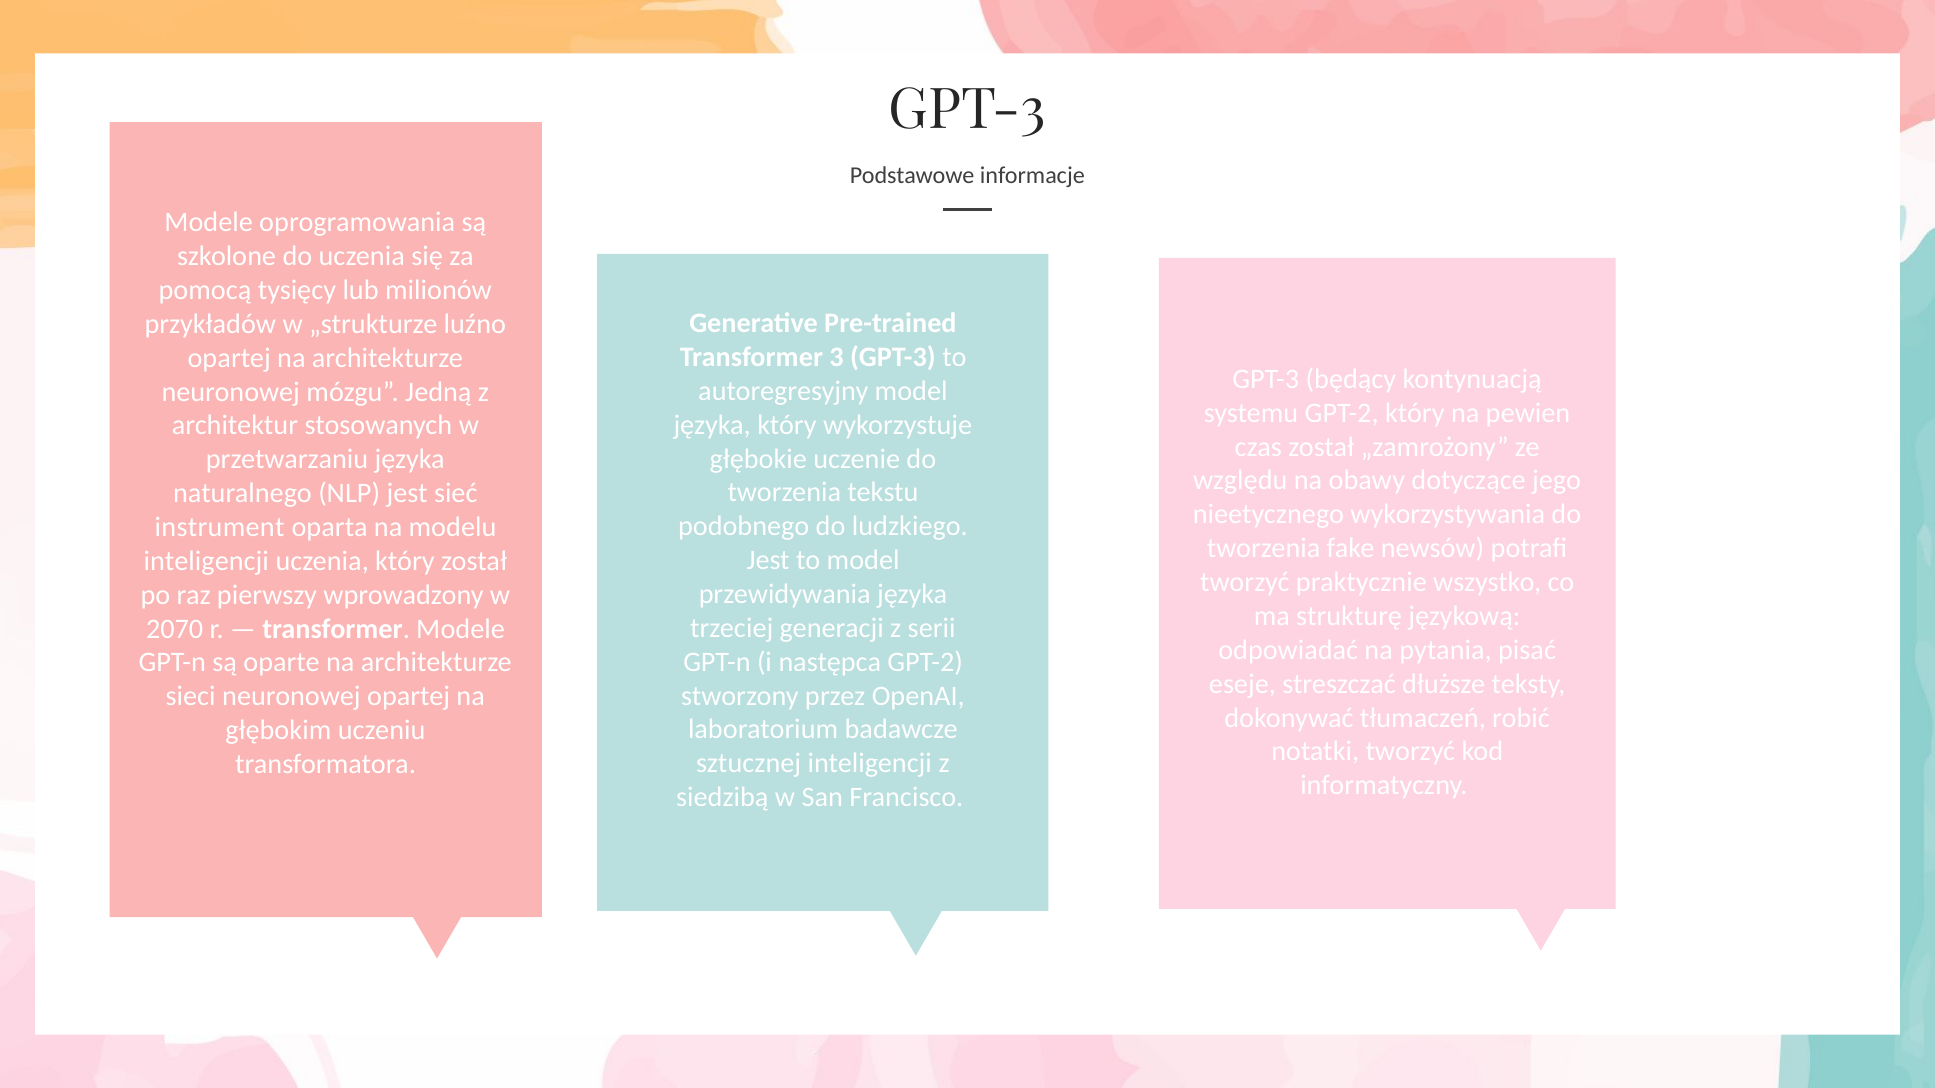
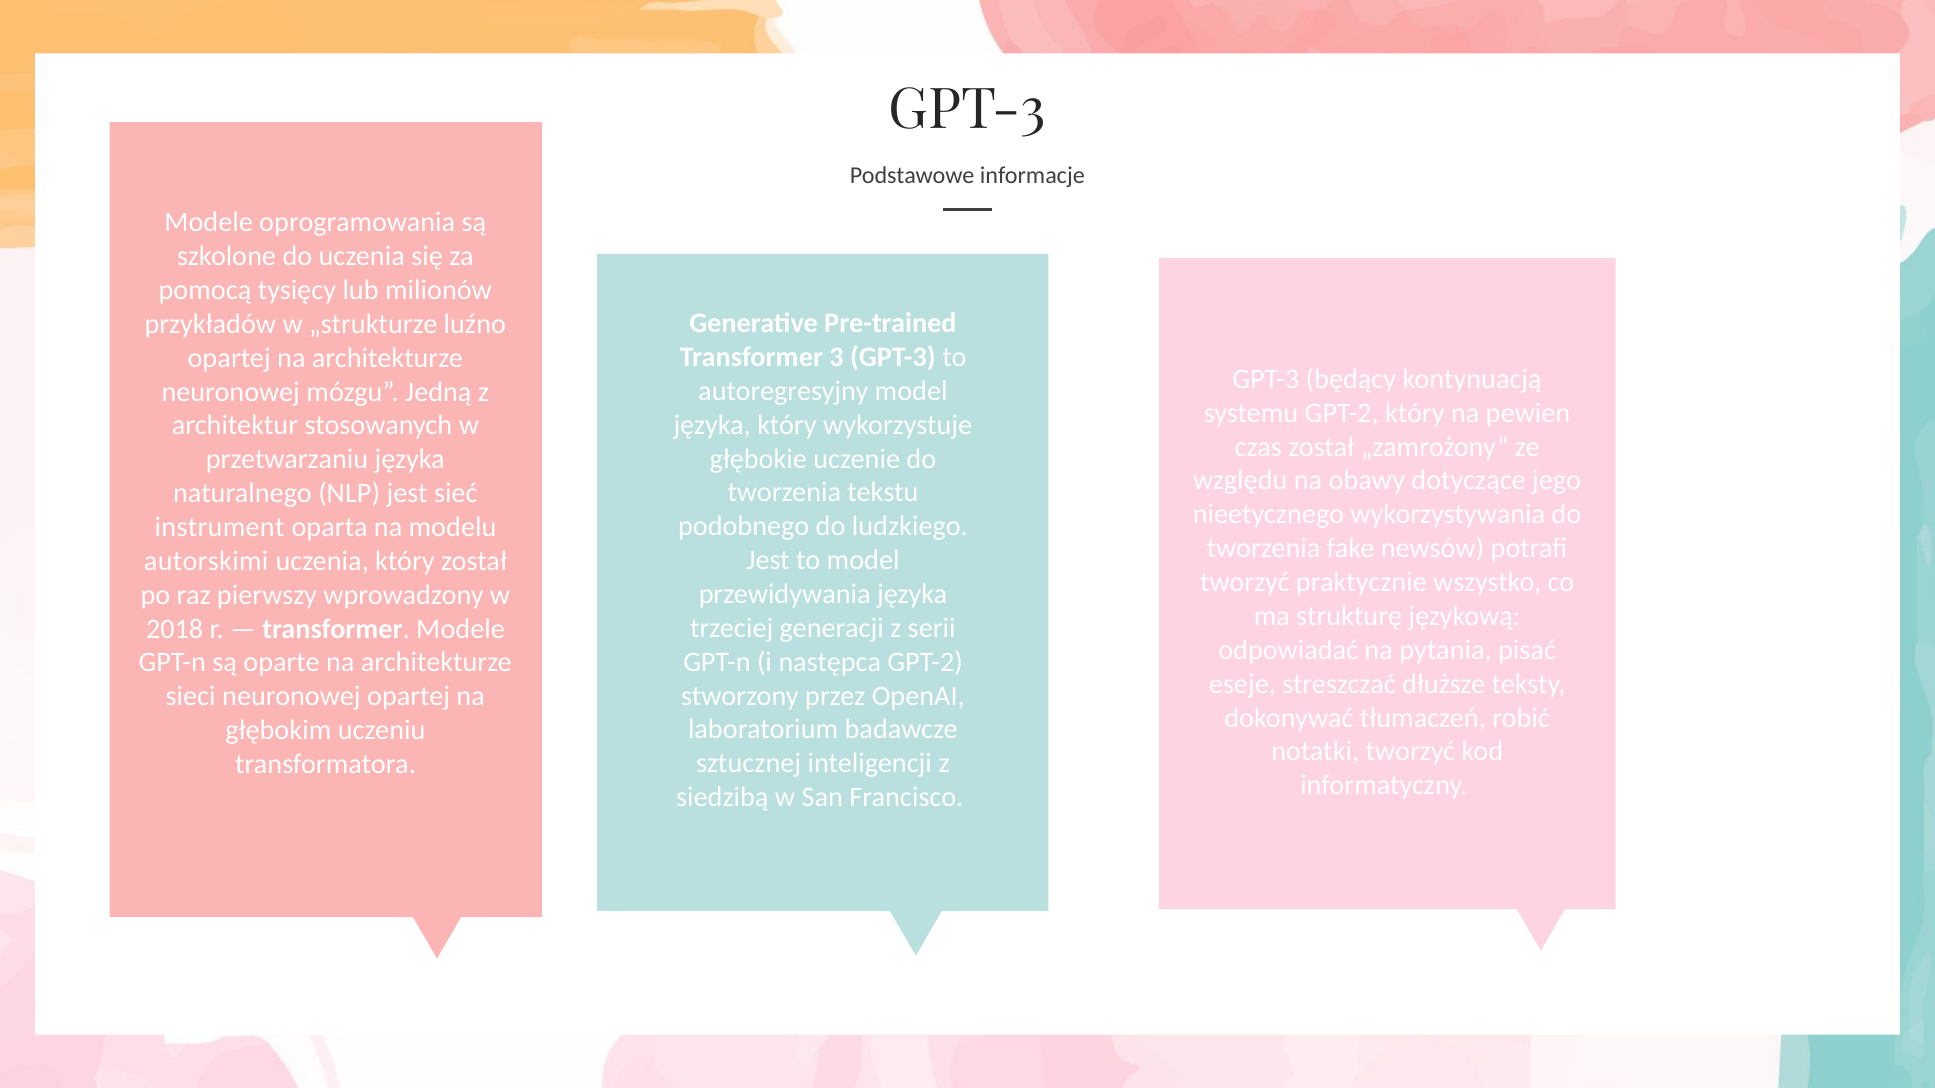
inteligencji at (206, 561): inteligencji -> autorskimi
2070: 2070 -> 2018
